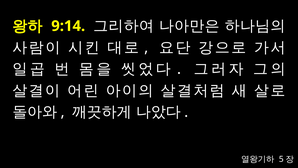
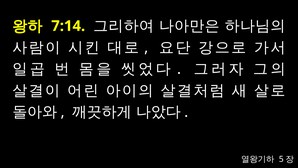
9:14: 9:14 -> 7:14
